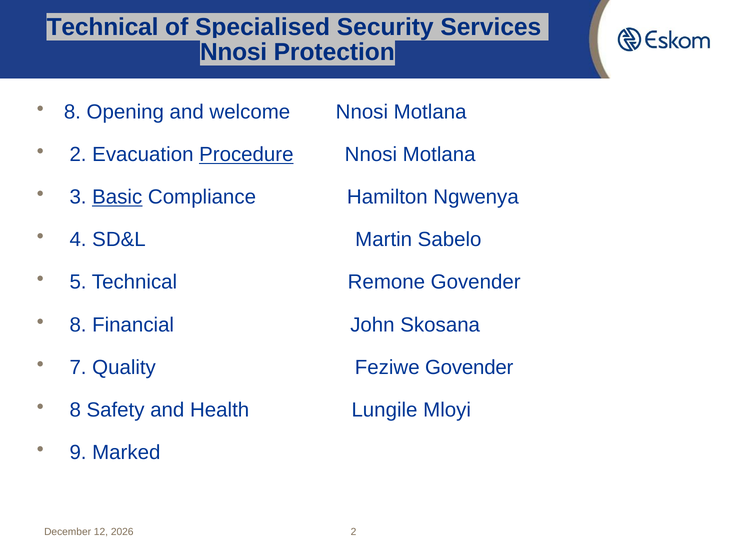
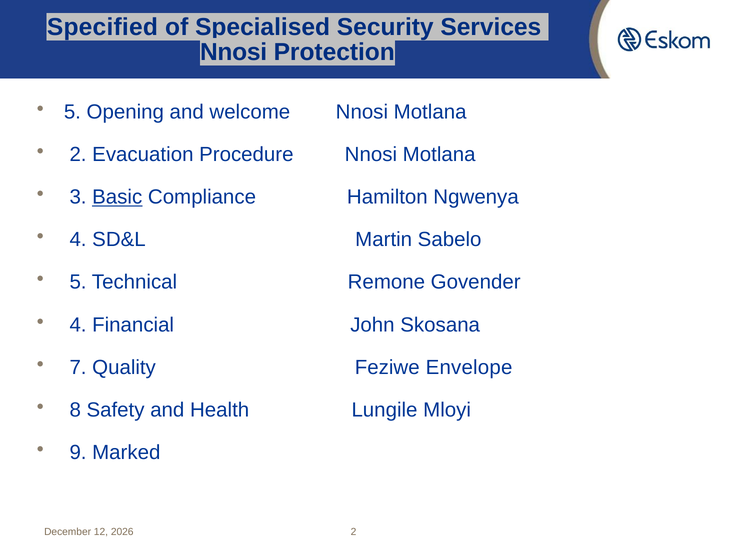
Technical at (103, 27): Technical -> Specified
8 at (72, 112): 8 -> 5
Procedure underline: present -> none
8 at (78, 325): 8 -> 4
Feziwe Govender: Govender -> Envelope
